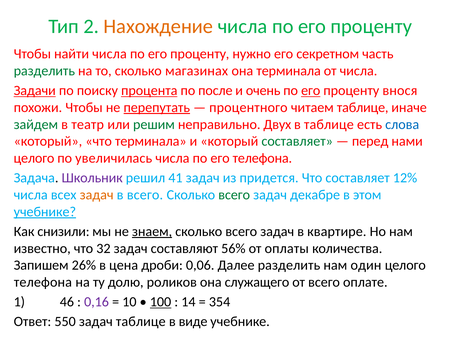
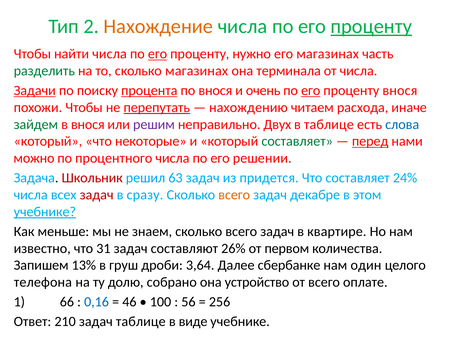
проценту at (371, 26) underline: none -> present
его at (158, 54) underline: none -> present
его секретном: секретном -> магазинах
по после: после -> внося
процентного: процентного -> нахождению
читаем таблице: таблице -> расхода
в театр: театр -> внося
решим colour: green -> purple
что терминала: терминала -> некоторые
перед underline: none -> present
целого at (34, 158): целого -> можно
увеличилась: увеличилась -> процентного
его телефона: телефона -> решении
Школьник colour: purple -> red
41: 41 -> 63
12%: 12% -> 24%
задач at (97, 195) colour: orange -> red
в всего: всего -> сразу
всего at (234, 195) colour: green -> orange
снизили: снизили -> меньше
знаем underline: present -> none
32: 32 -> 31
56%: 56% -> 26%
оплаты: оплаты -> первом
26%: 26% -> 13%
цена: цена -> груш
0,06: 0,06 -> 3,64
Далее разделить: разделить -> сбербанке
роликов: роликов -> собрано
служащего: служащего -> устройство
46: 46 -> 66
0,16 colour: purple -> blue
10: 10 -> 46
100 underline: present -> none
14: 14 -> 56
354: 354 -> 256
550: 550 -> 210
